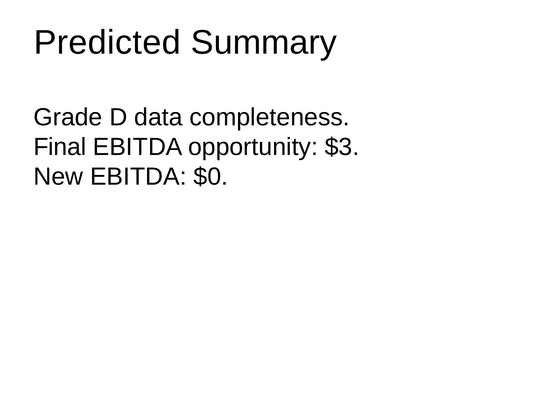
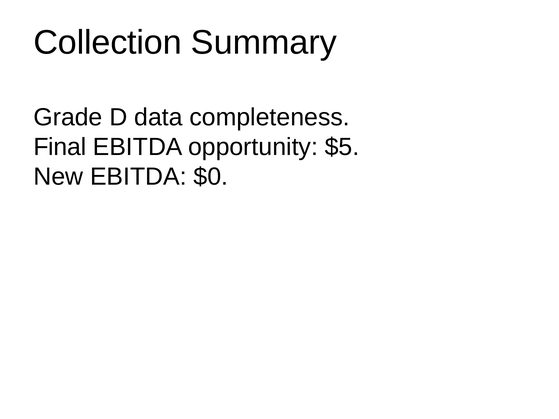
Predicted: Predicted -> Collection
$3: $3 -> $5
